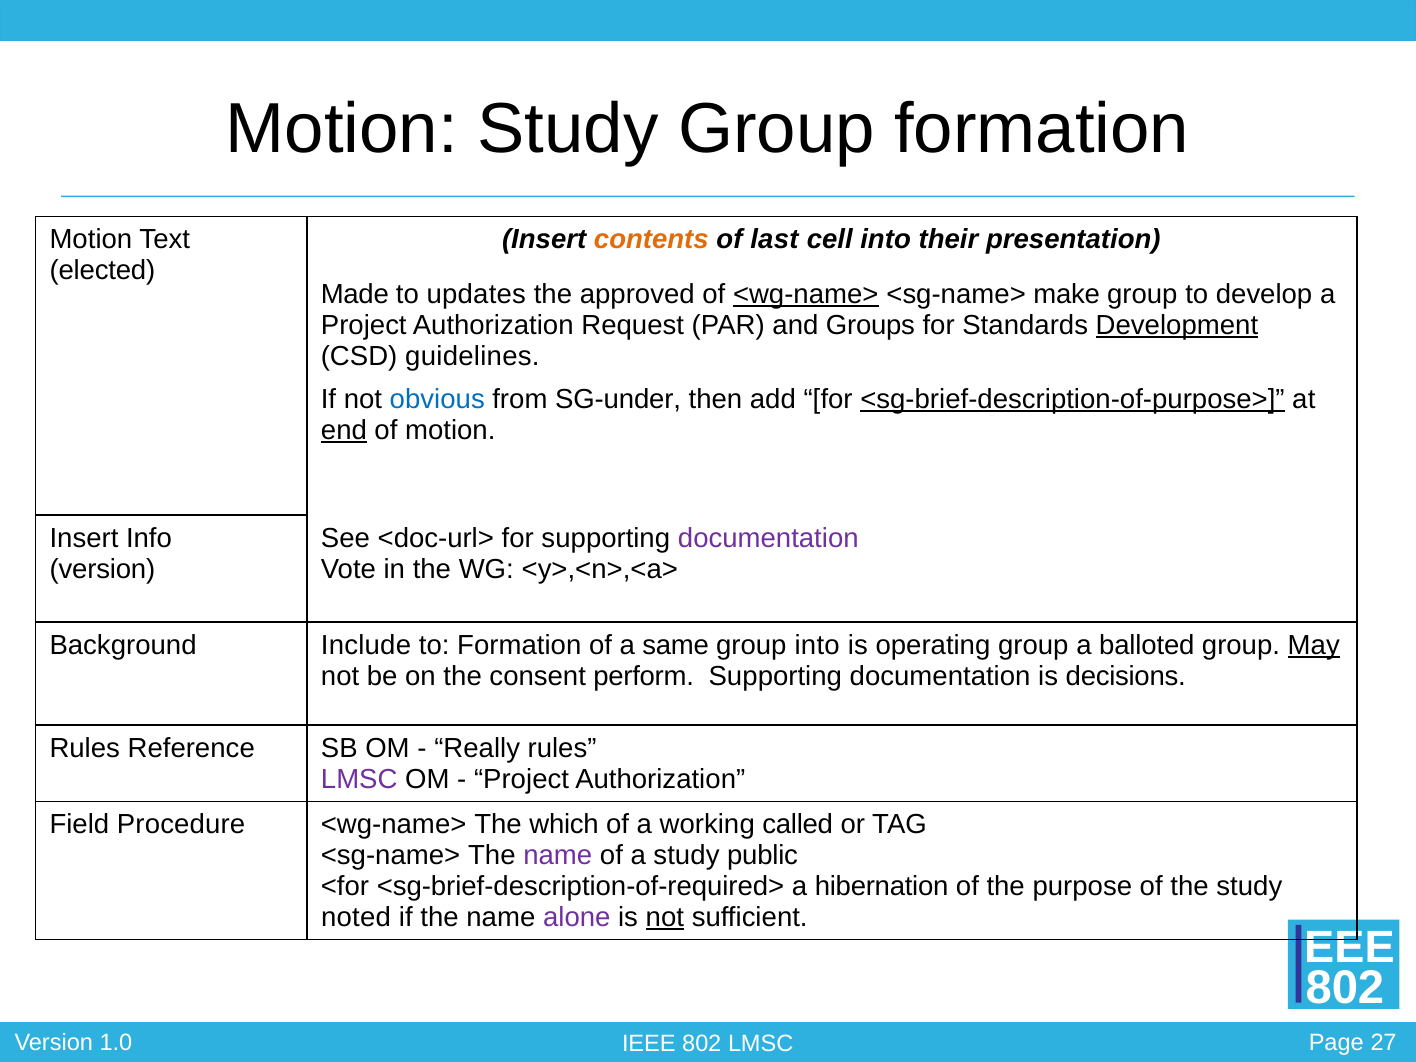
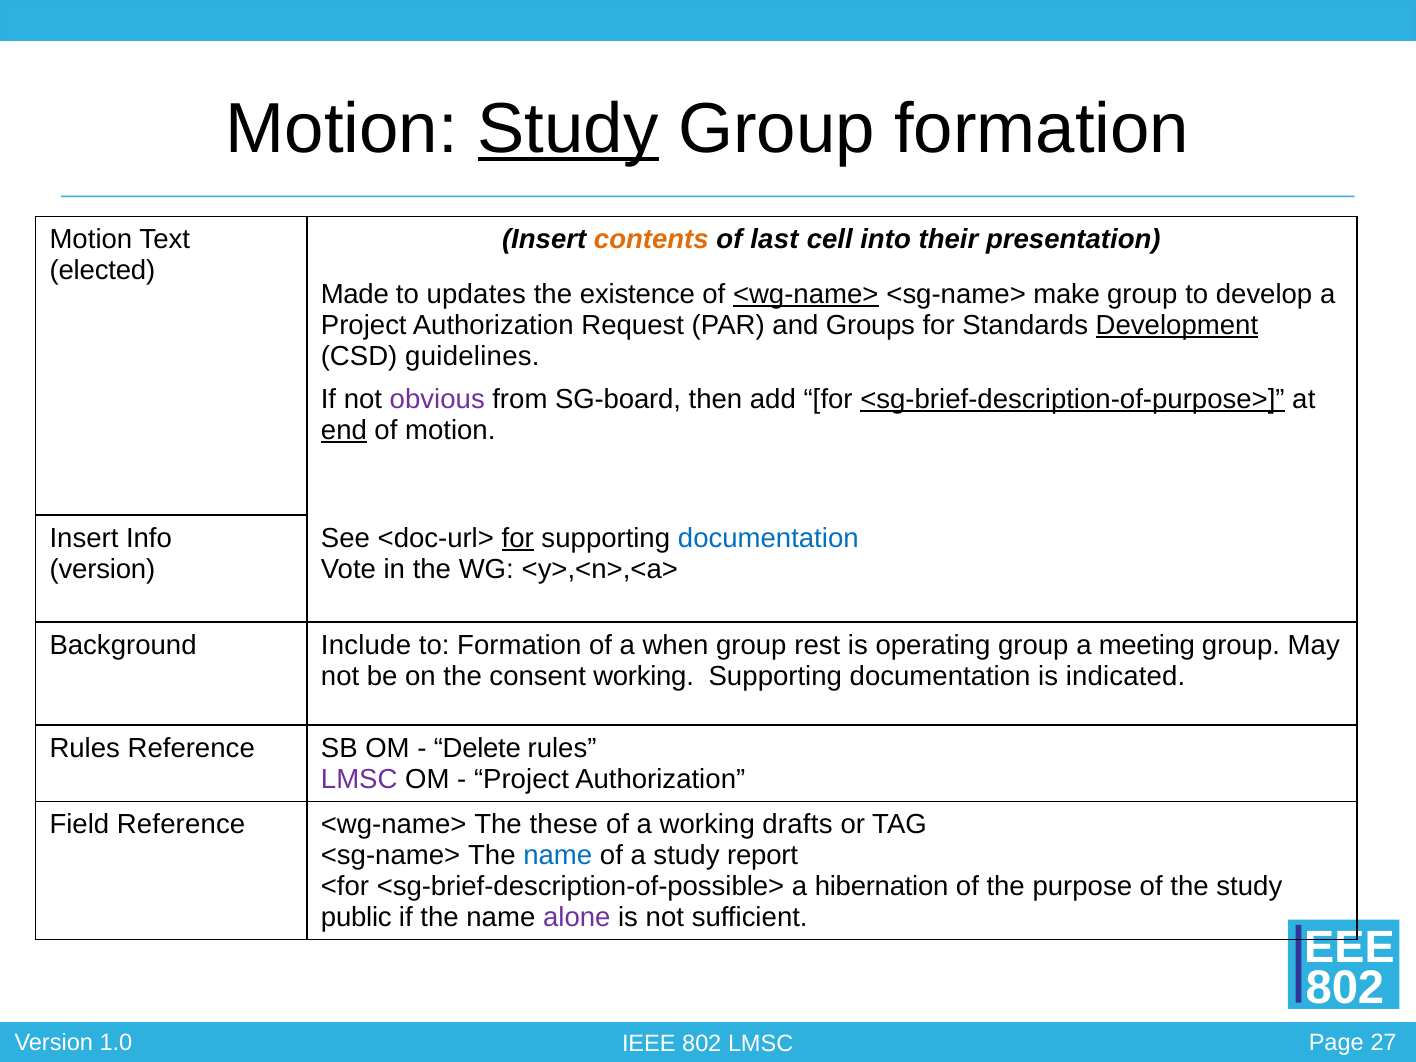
Study at (568, 129) underline: none -> present
approved: approved -> existence
obvious colour: blue -> purple
SG-under: SG-under -> SG-board
for at (518, 538) underline: none -> present
documentation at (768, 538) colour: purple -> blue
same: same -> when
group into: into -> rest
balloted: balloted -> meeting
May underline: present -> none
consent perform: perform -> working
decisions: decisions -> indicated
Really: Really -> Delete
Field Procedure: Procedure -> Reference
which: which -> these
called: called -> drafts
name at (558, 855) colour: purple -> blue
public: public -> report
<sg-brief-description-of-required>: <sg-brief-description-of-required> -> <sg-brief-description-of-possible>
noted: noted -> public
not at (665, 917) underline: present -> none
